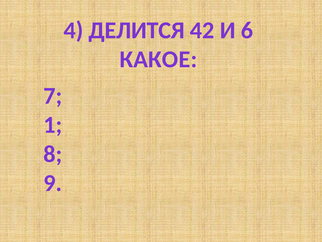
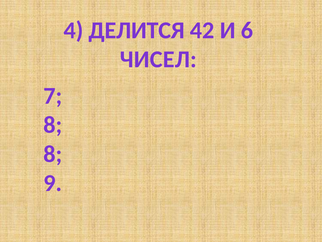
КАКОЕ: КАКОЕ -> ЧИСЕЛ
1 at (53, 125): 1 -> 8
